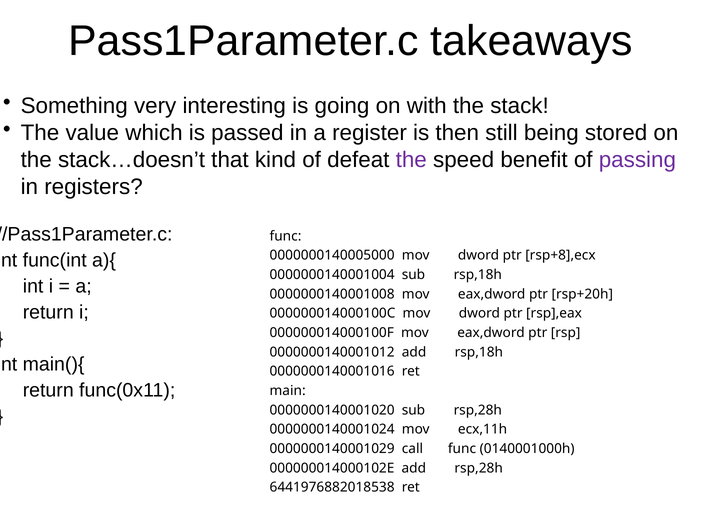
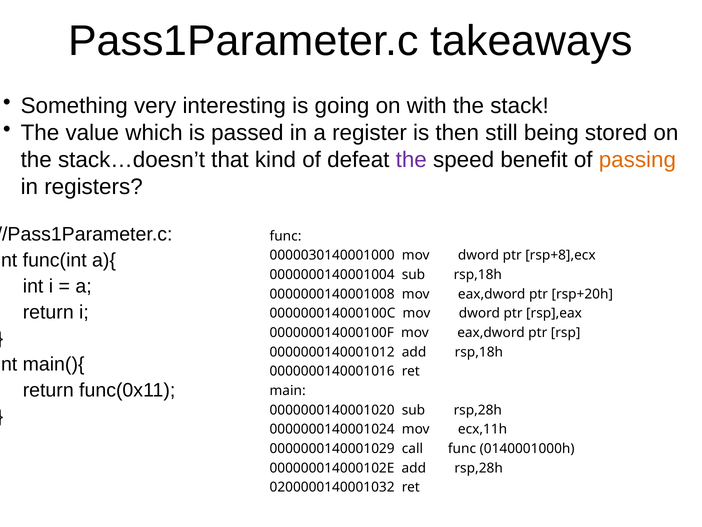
passing colour: purple -> orange
0000000140005000: 0000000140005000 -> 0000030140001000
6441976882018538: 6441976882018538 -> 0200000140001032
